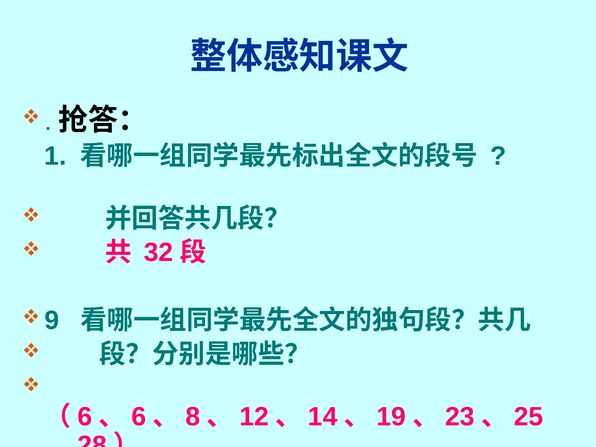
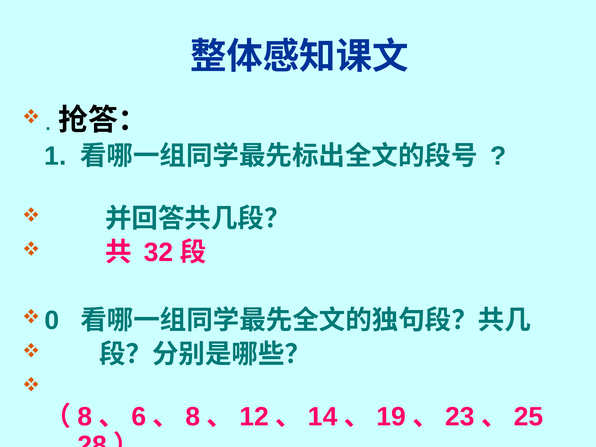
9: 9 -> 0
6 at (85, 417): 6 -> 8
